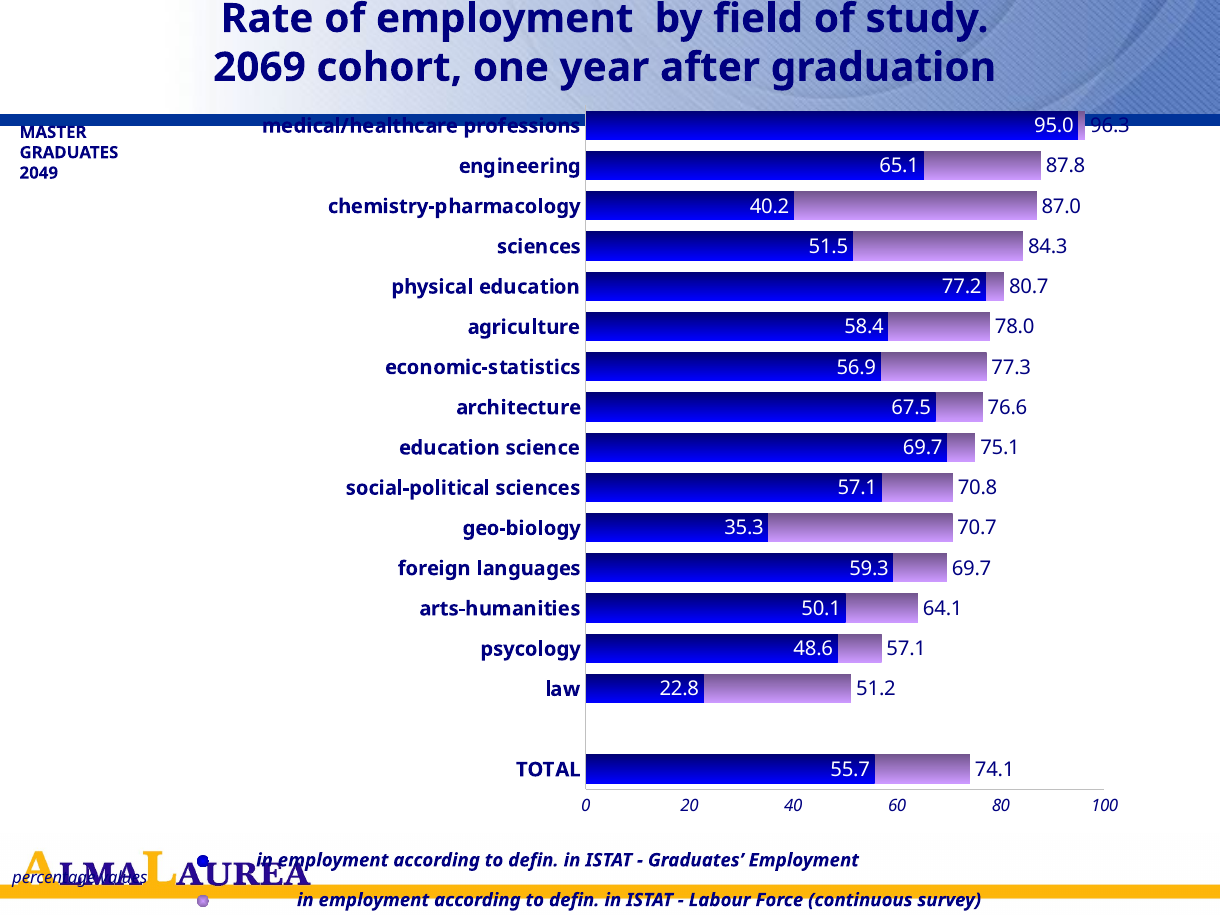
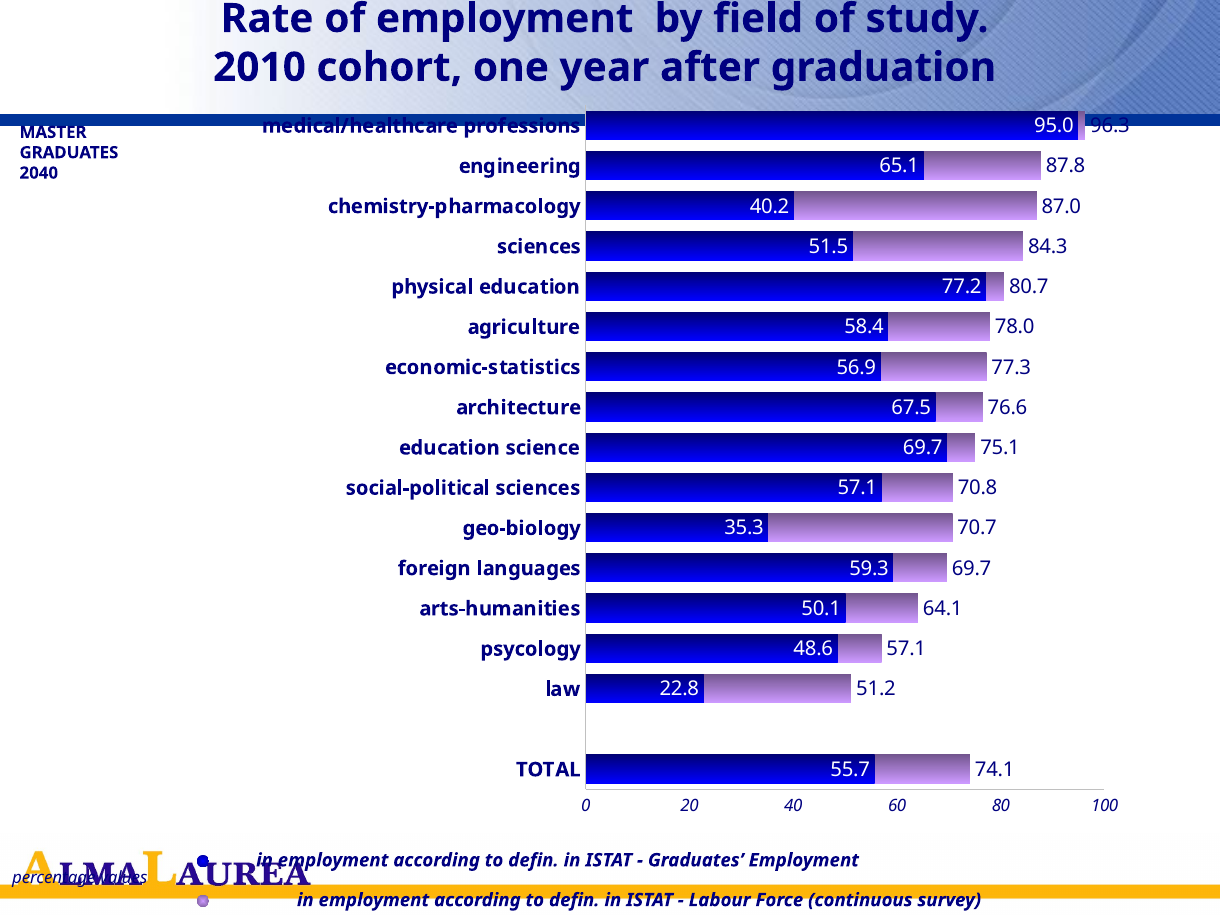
2069: 2069 -> 2010
2049: 2049 -> 2040
